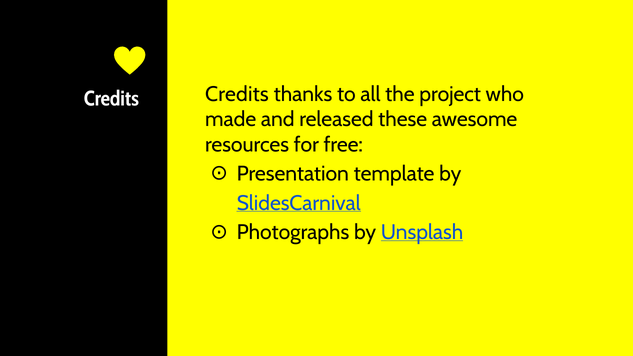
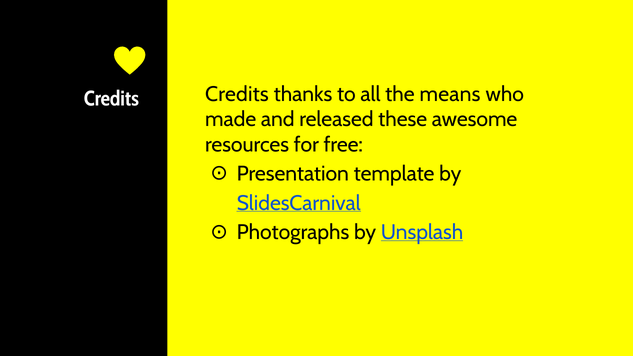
project: project -> means
